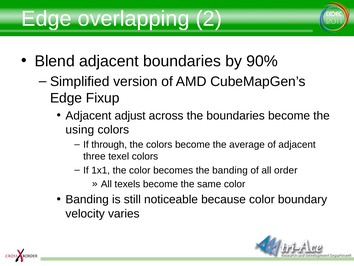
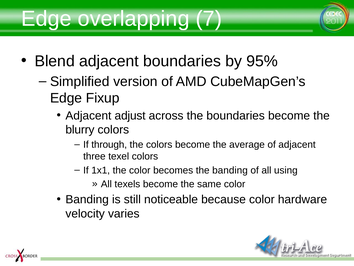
2: 2 -> 7
90%: 90% -> 95%
using: using -> blurry
order: order -> using
boundary: boundary -> hardware
